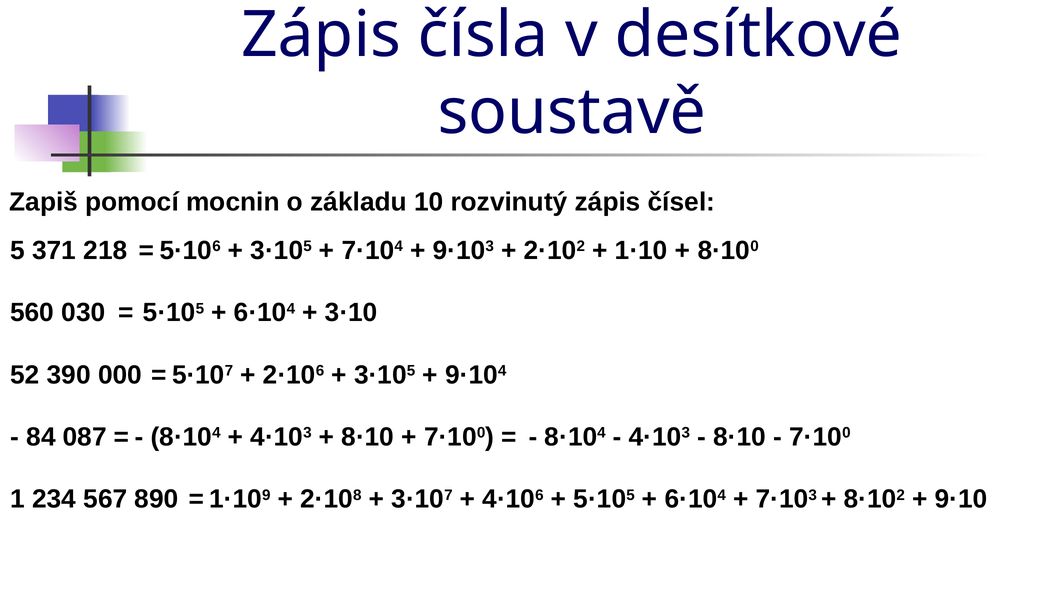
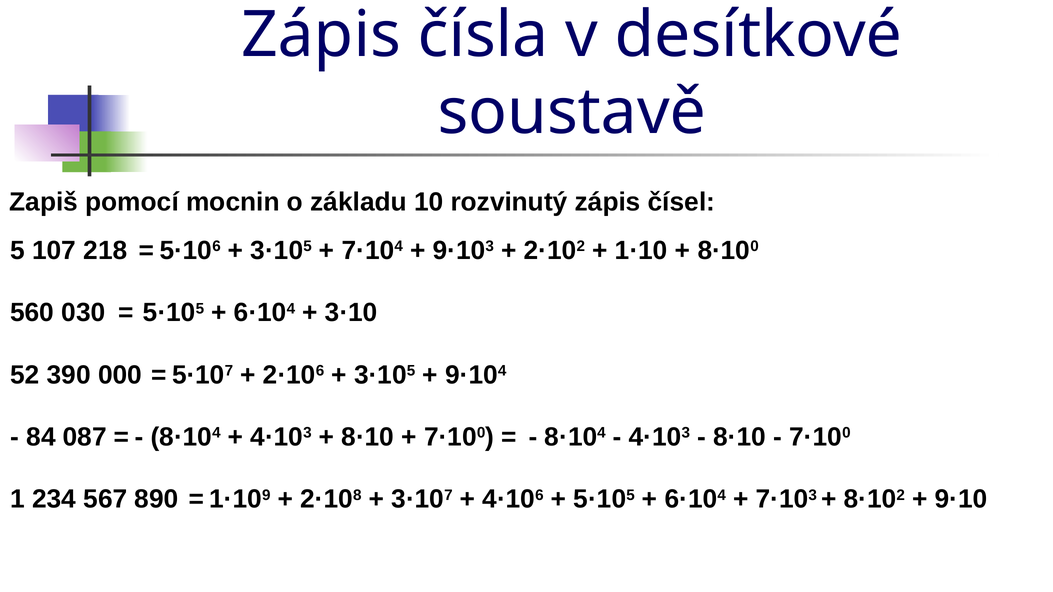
371: 371 -> 107
